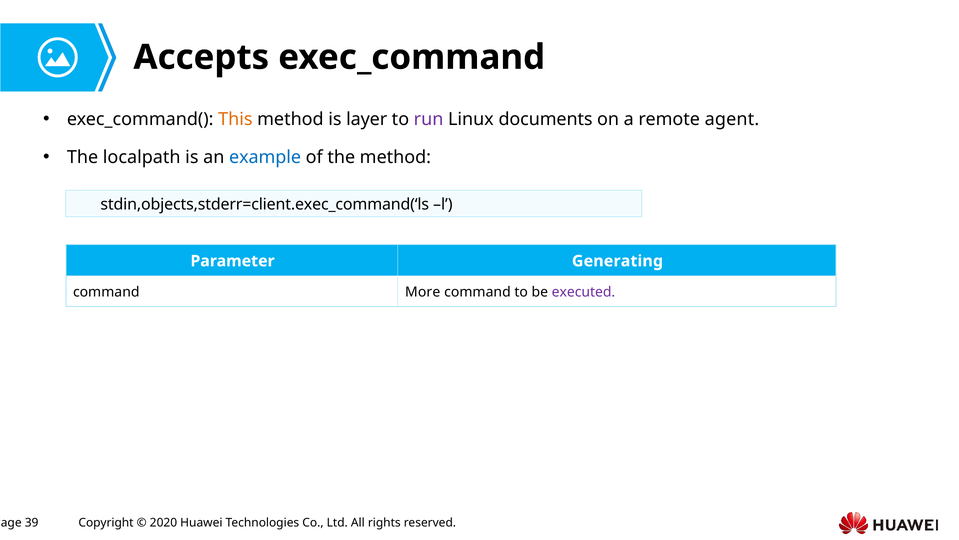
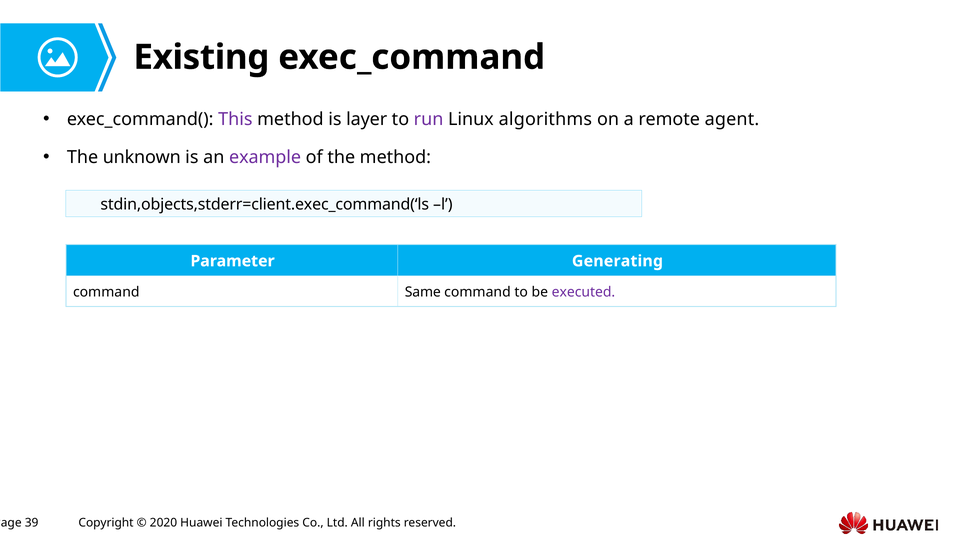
Accepts: Accepts -> Existing
This colour: orange -> purple
documents: documents -> algorithms
localpath: localpath -> unknown
example colour: blue -> purple
More: More -> Same
